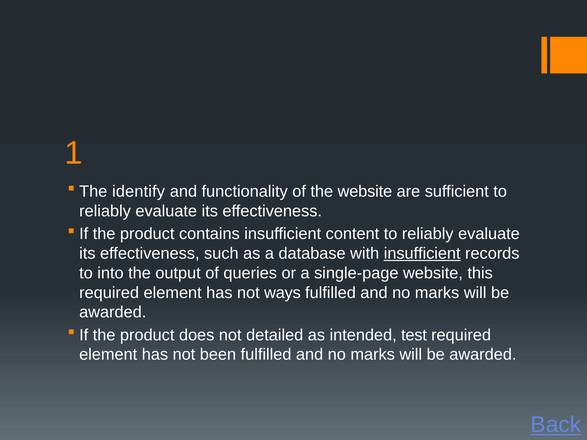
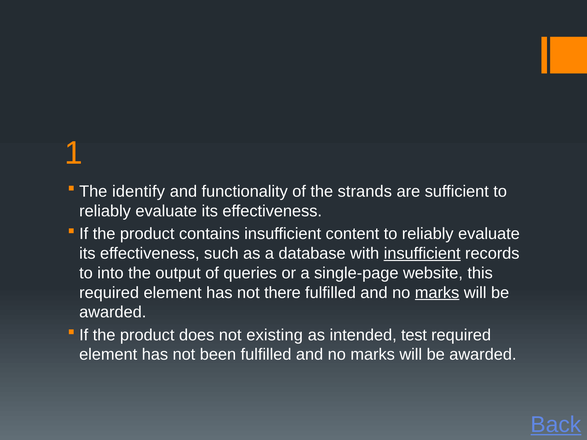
the website: website -> strands
ways: ways -> there
marks at (437, 293) underline: none -> present
detailed: detailed -> existing
